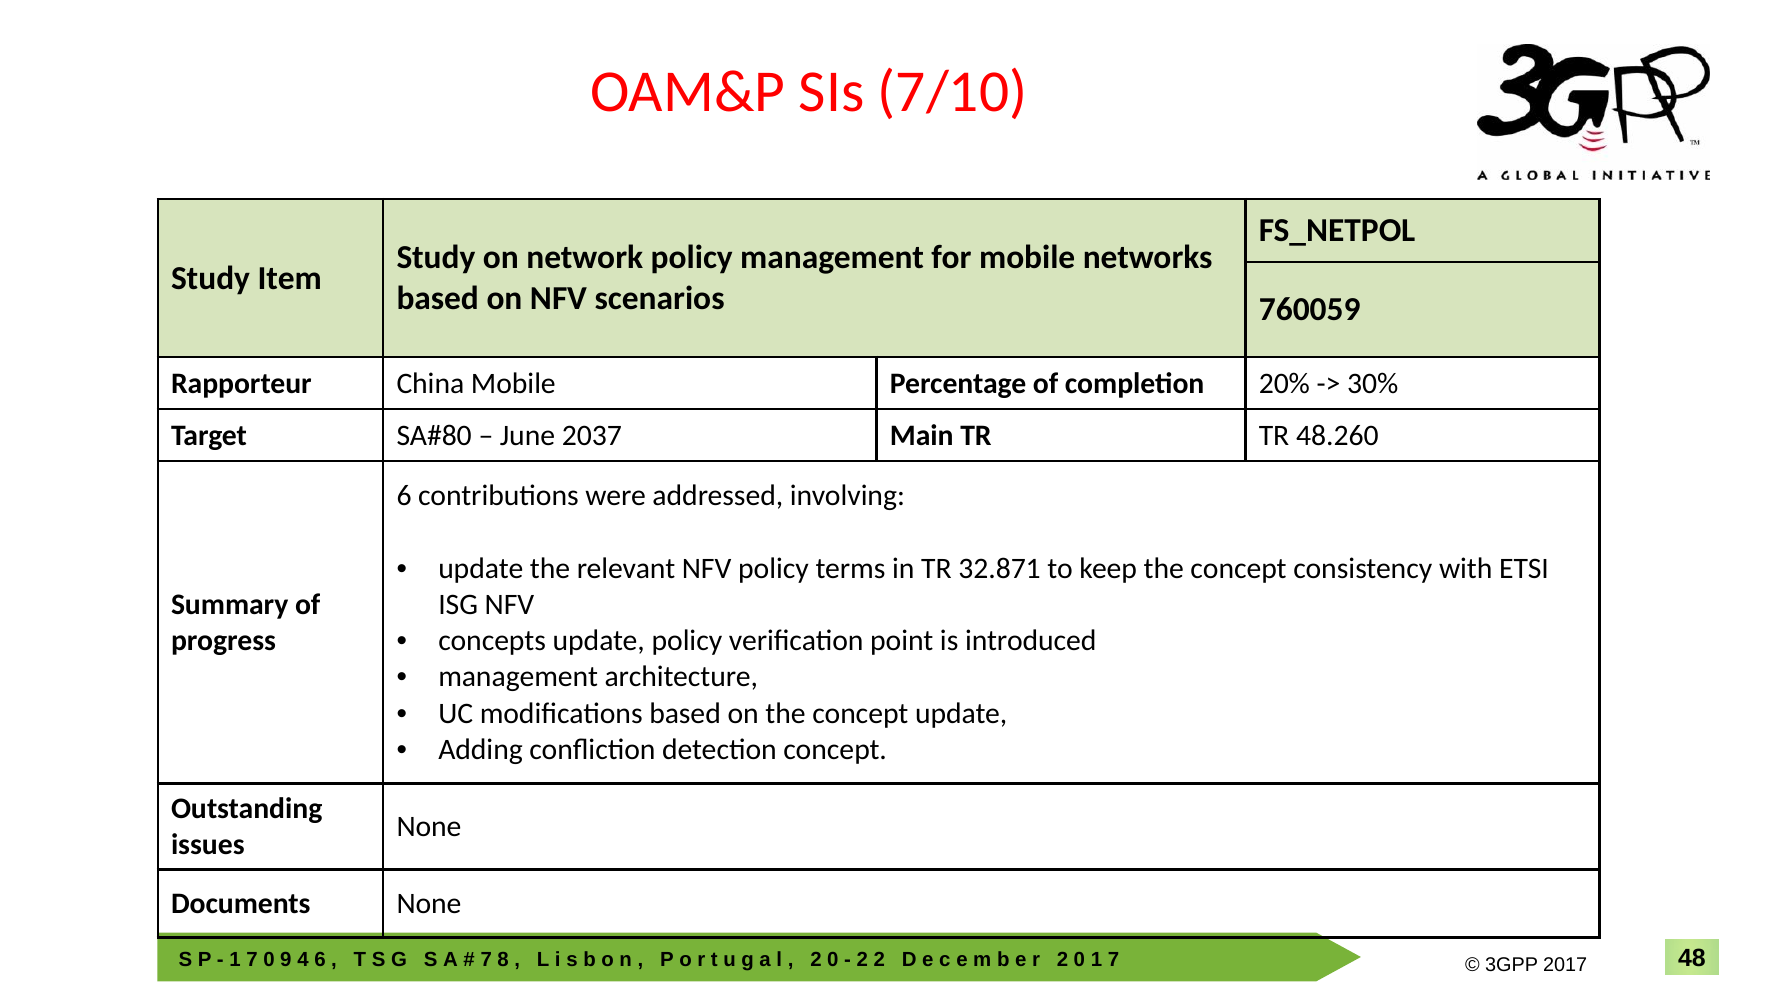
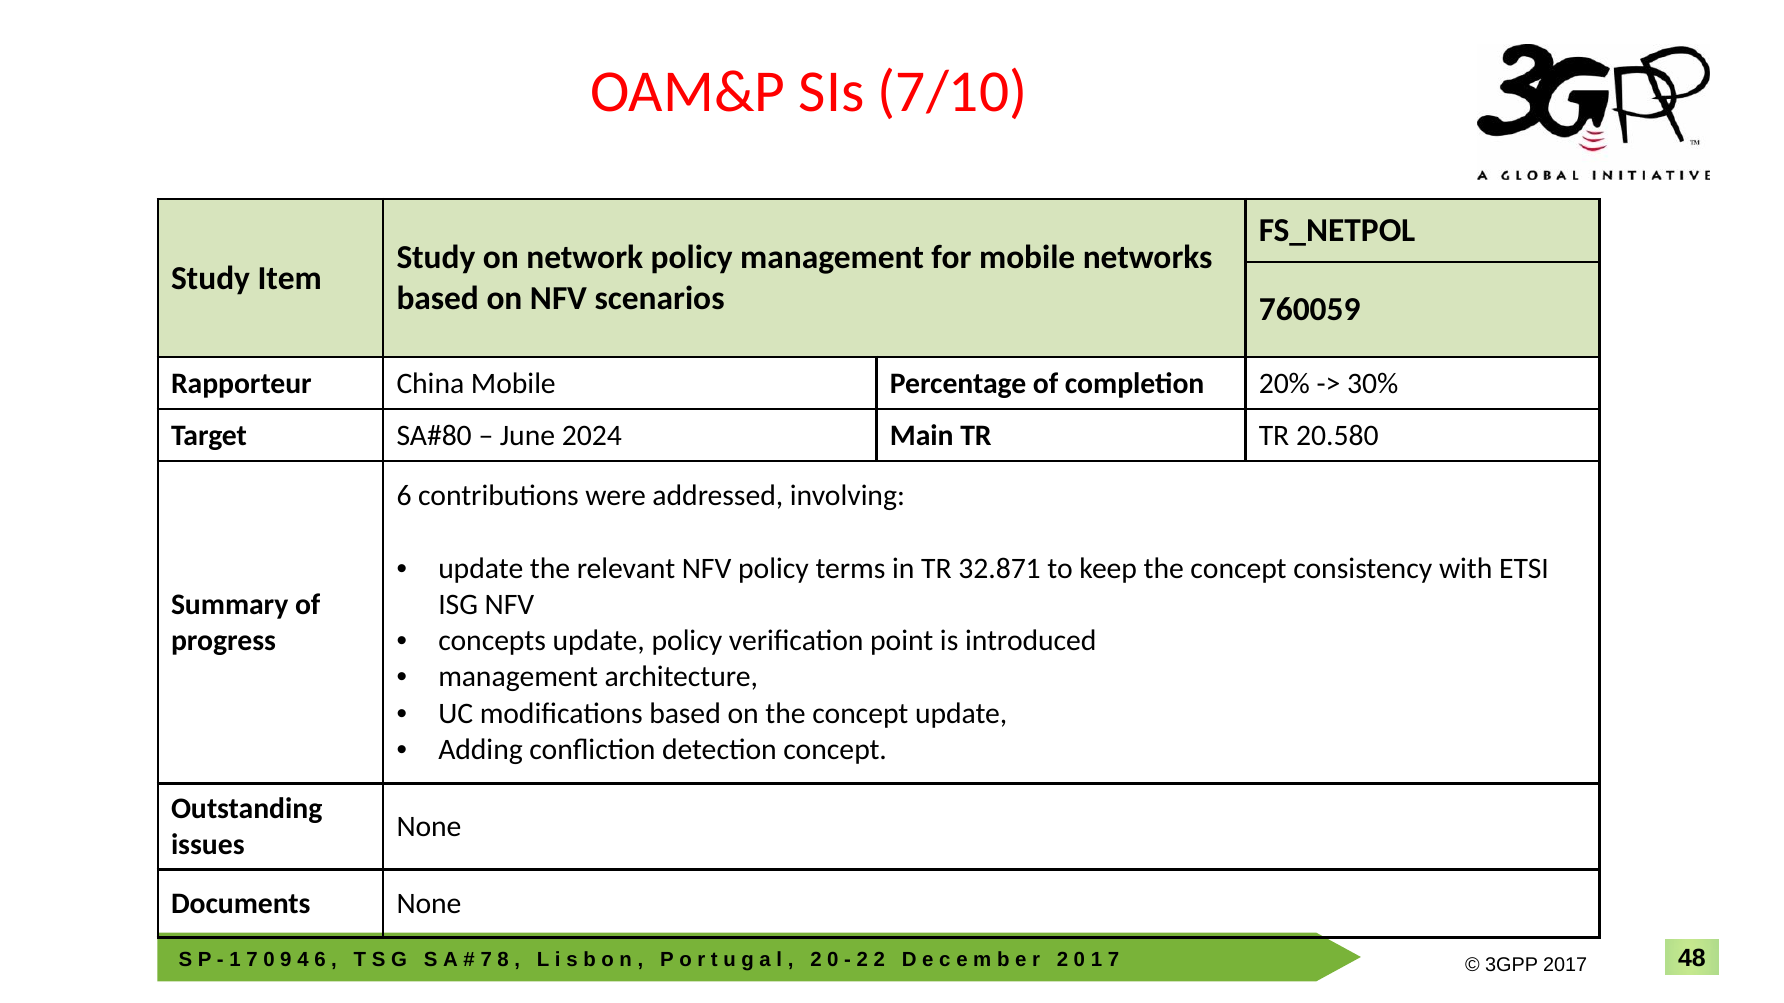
2037: 2037 -> 2024
48.260: 48.260 -> 20.580
